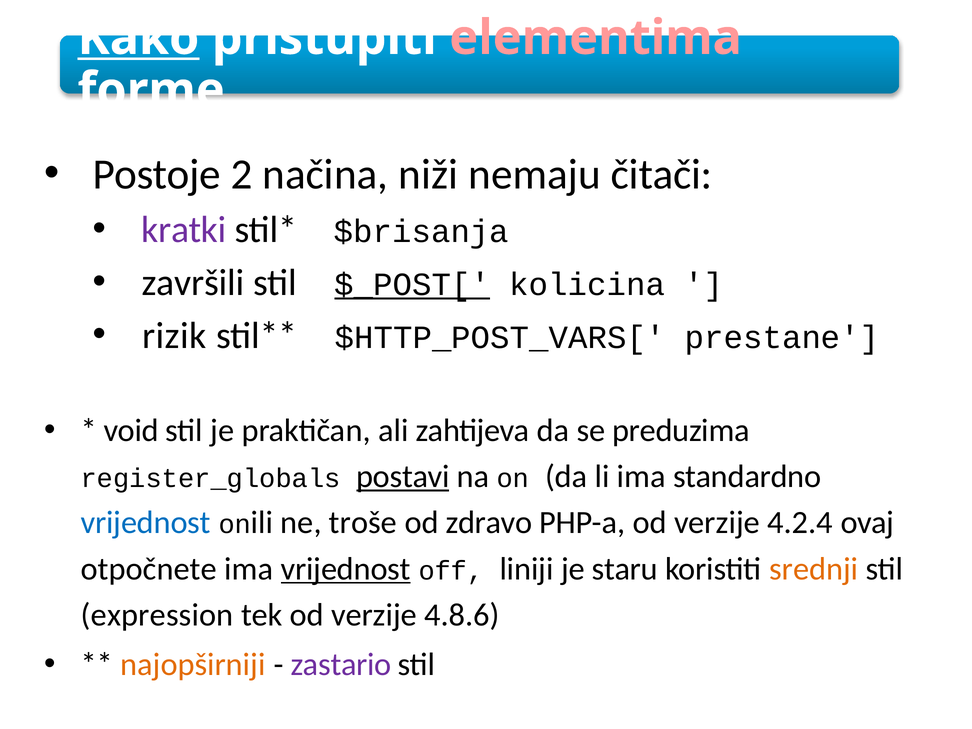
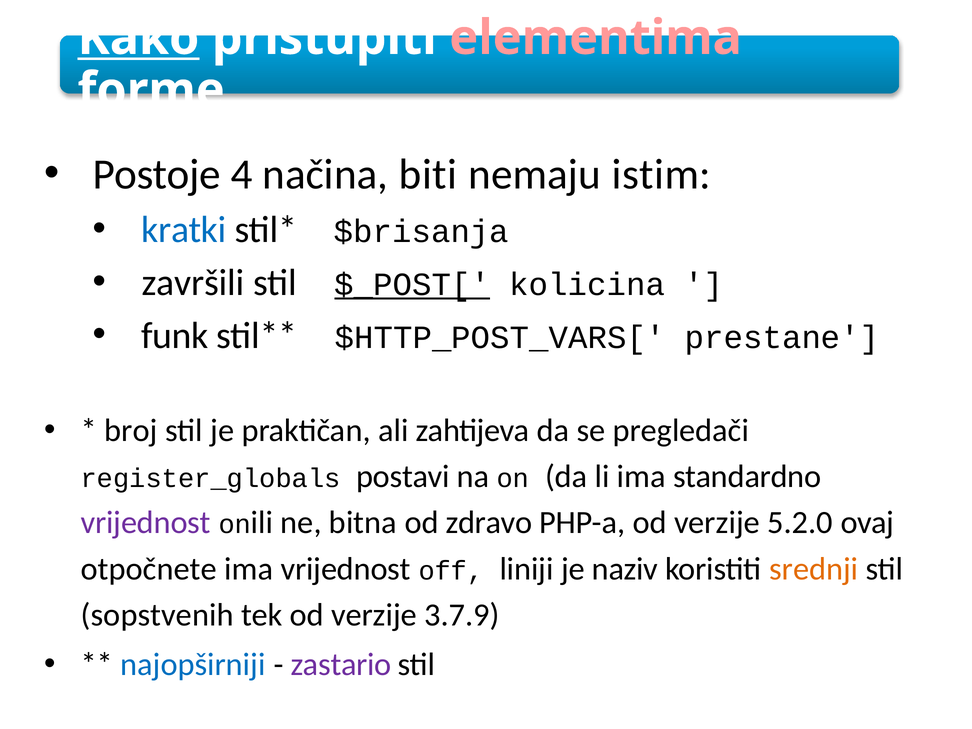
2: 2 -> 4
niži: niži -> biti
čitači: čitači -> istim
kratki colour: purple -> blue
rizik: rizik -> funk
void: void -> broj
preduzima: preduzima -> pregledači
postavi underline: present -> none
vrijednost at (146, 523) colour: blue -> purple
troše: troše -> bitna
4.2.4: 4.2.4 -> 5.2.0
vrijednost at (346, 569) underline: present -> none
staru: staru -> naziv
expression: expression -> sopstvenih
4.8.6: 4.8.6 -> 3.7.9
najopširniji colour: orange -> blue
